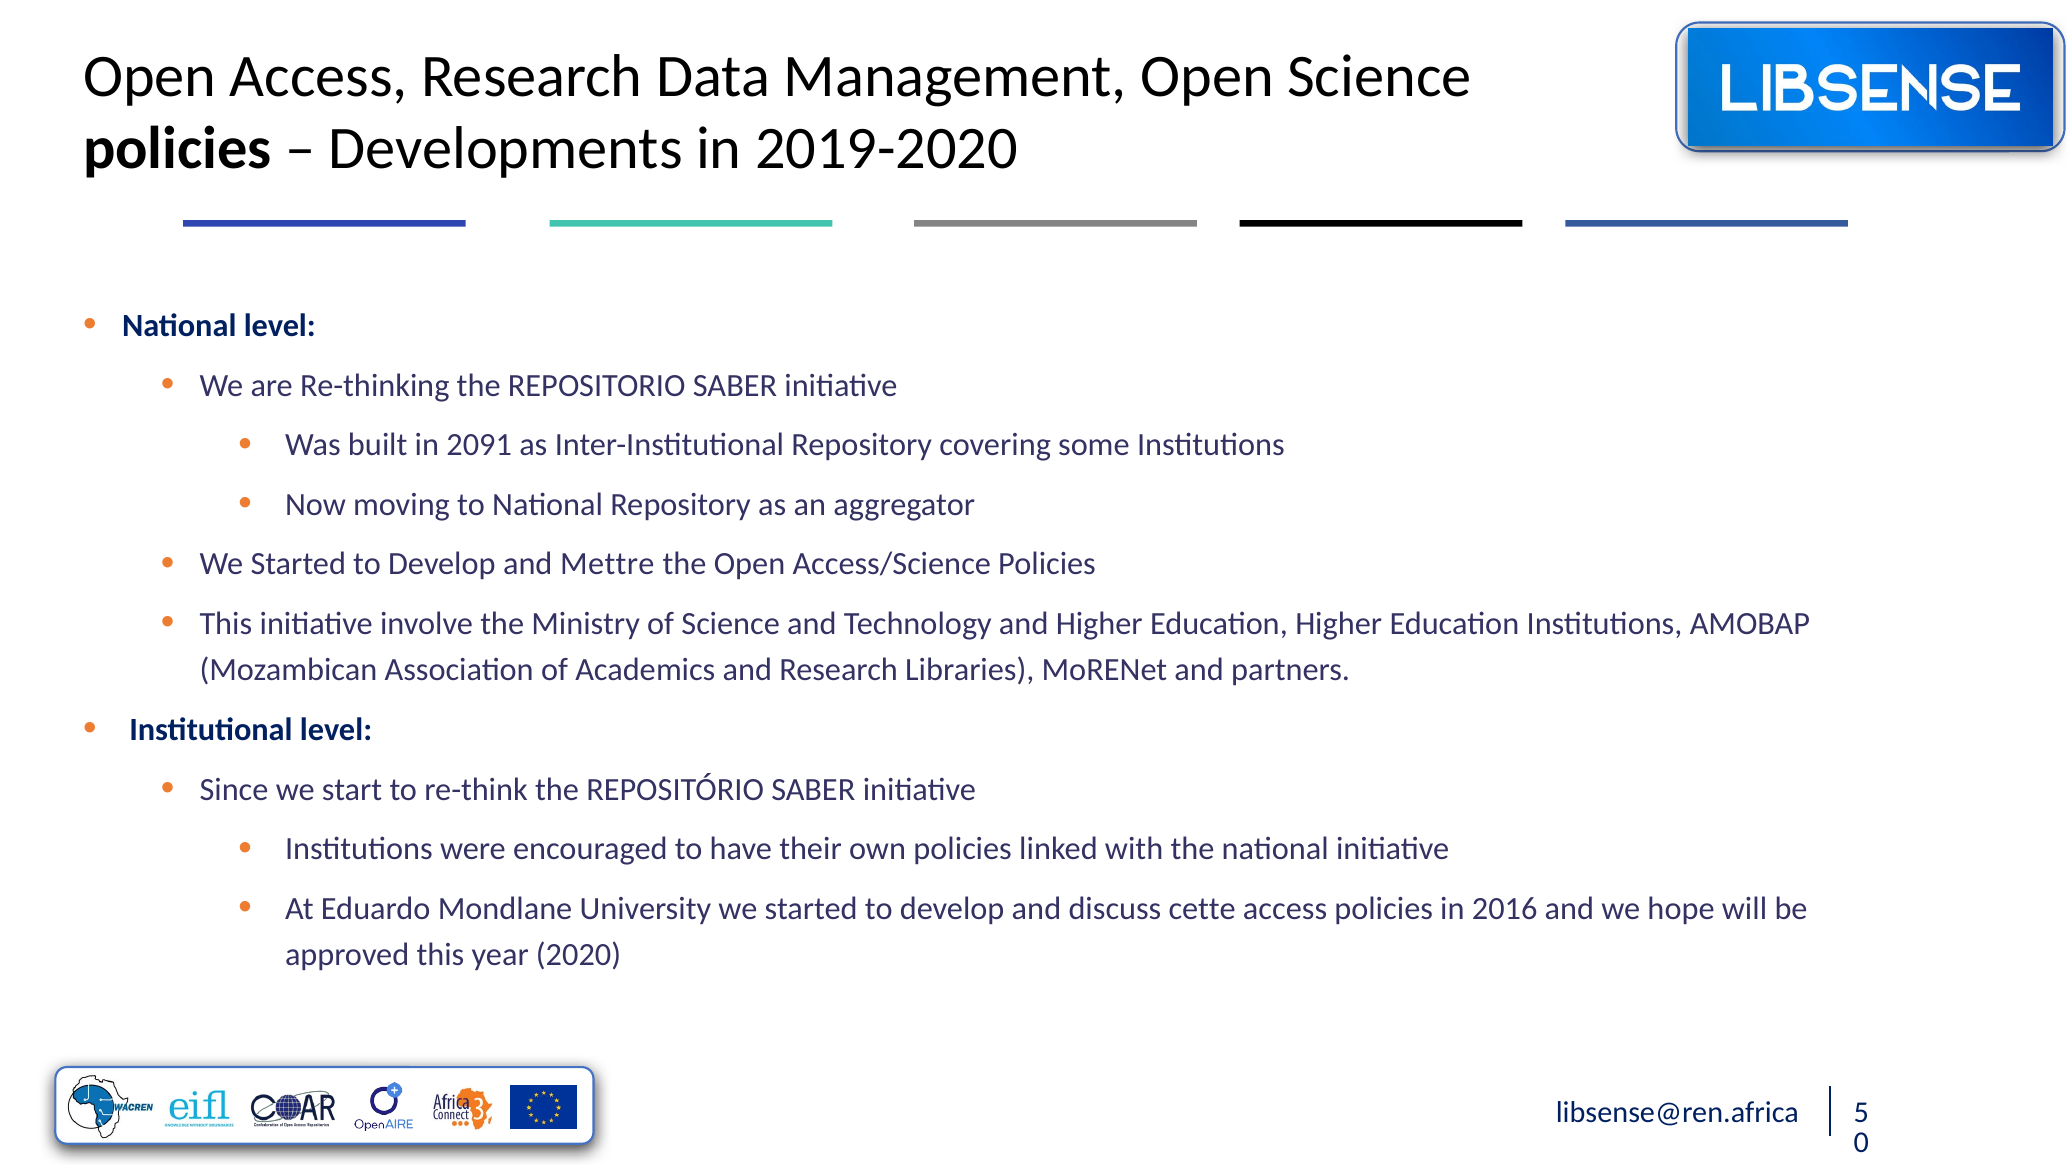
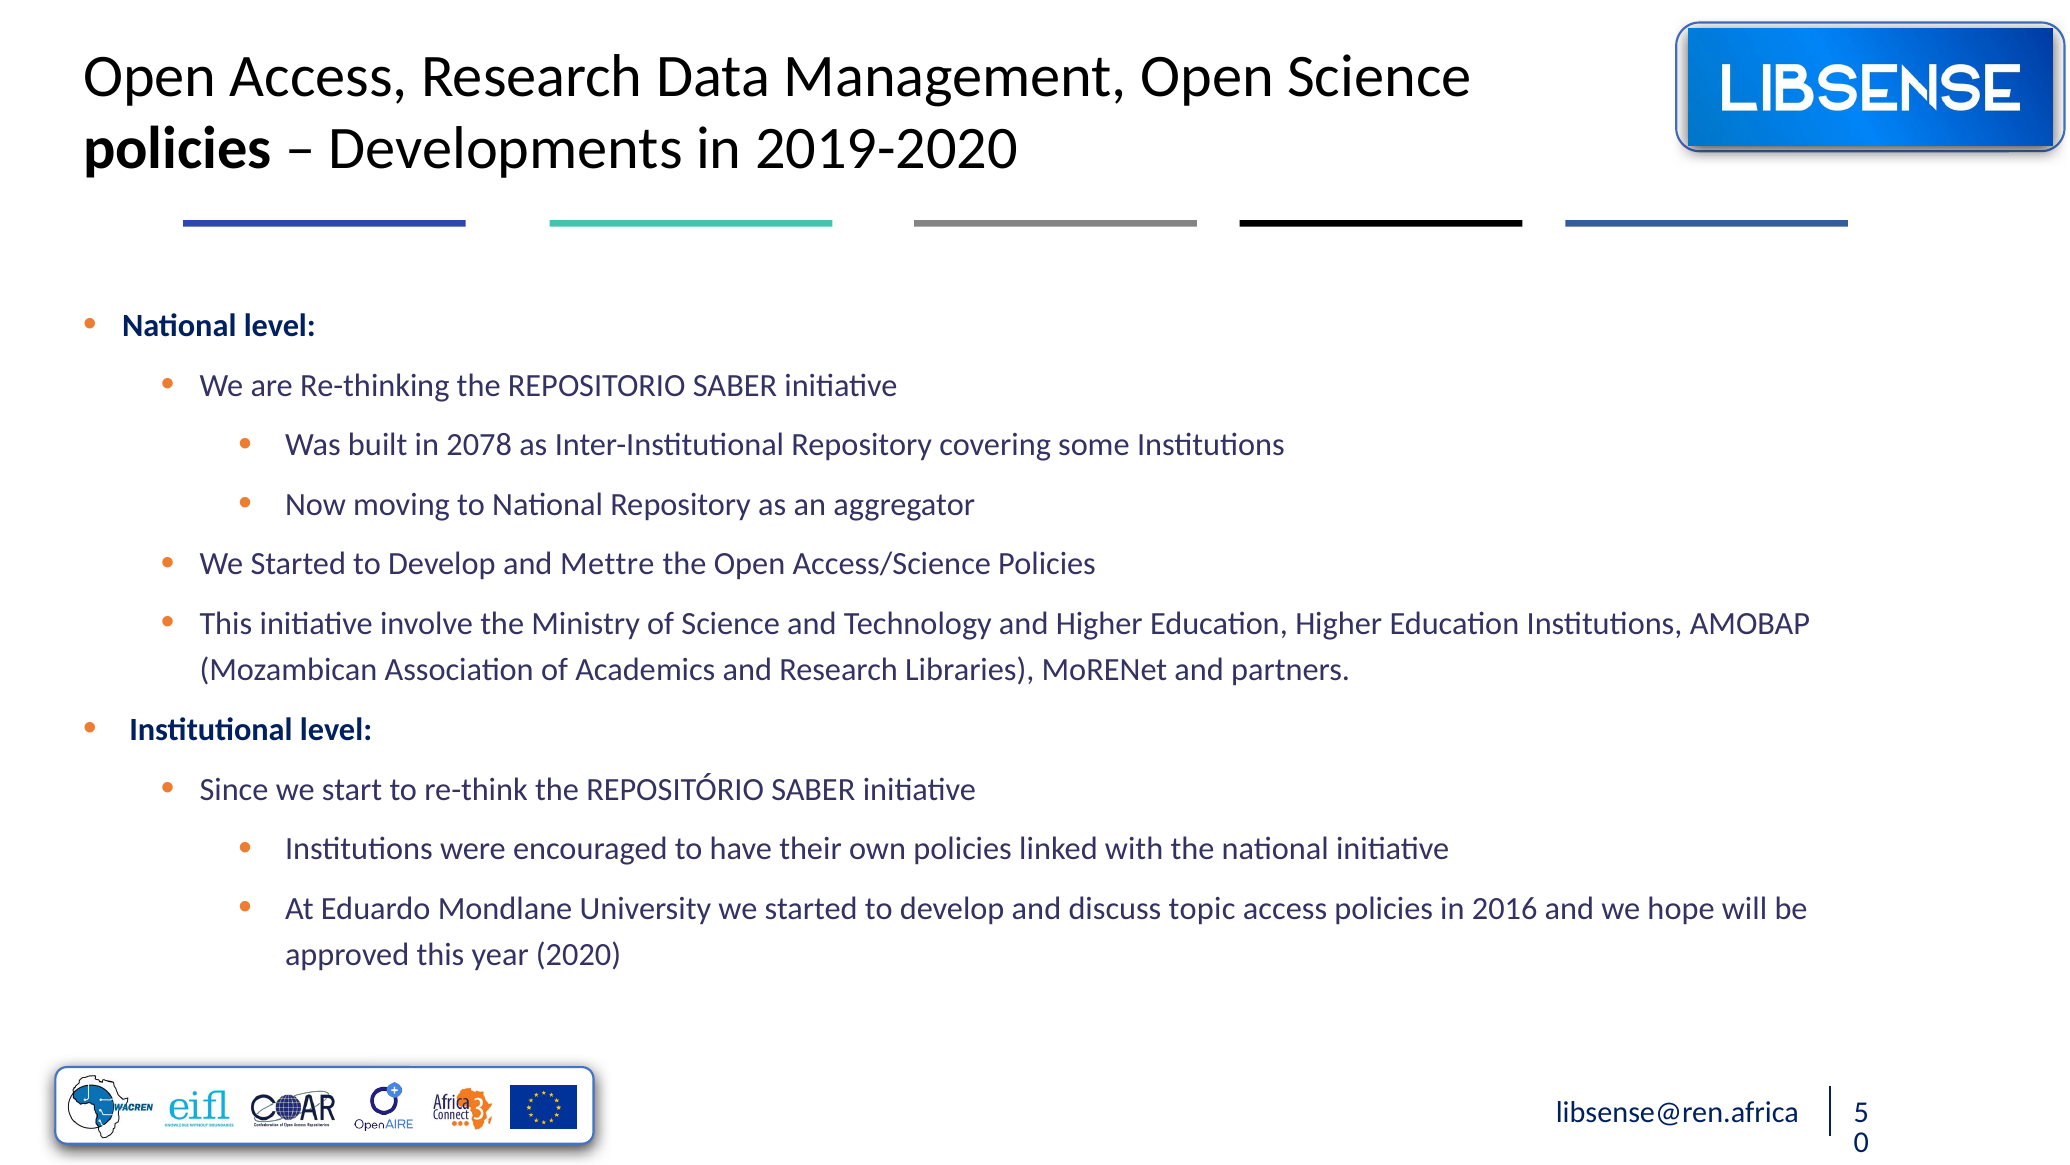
2091: 2091 -> 2078
cette: cette -> topic
